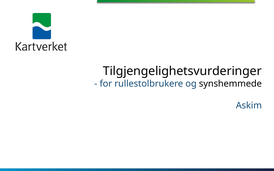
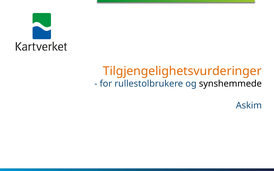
Tilgjengelighetsvurderinger colour: black -> orange
